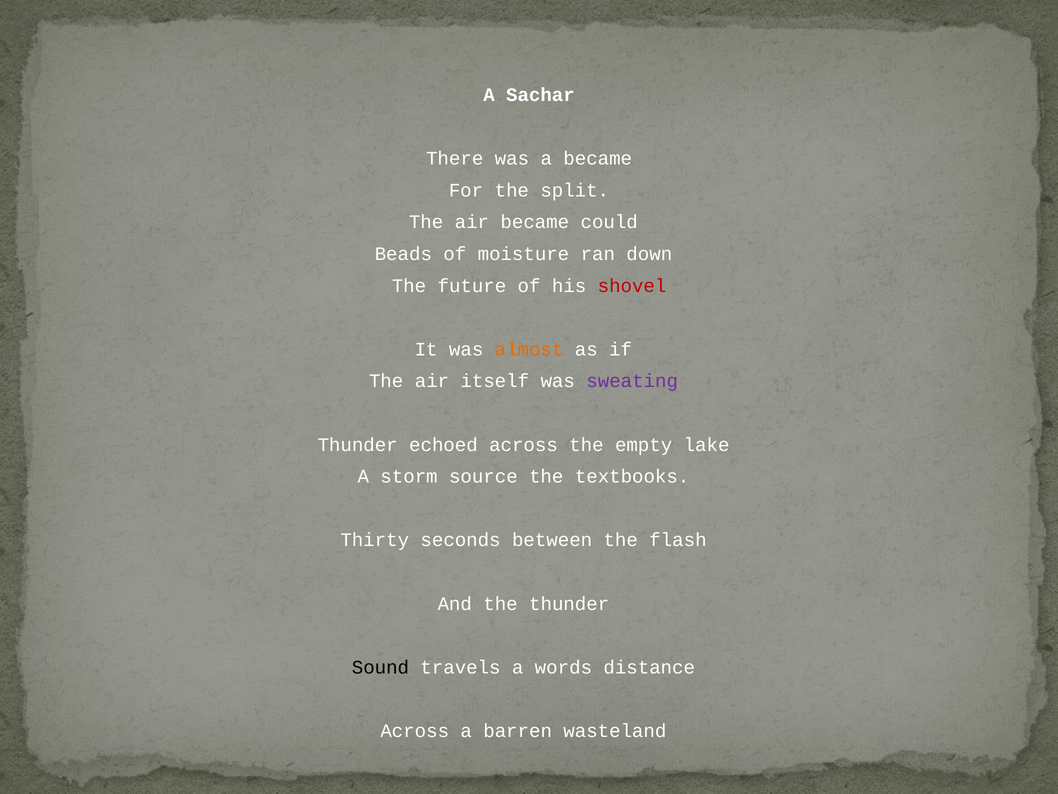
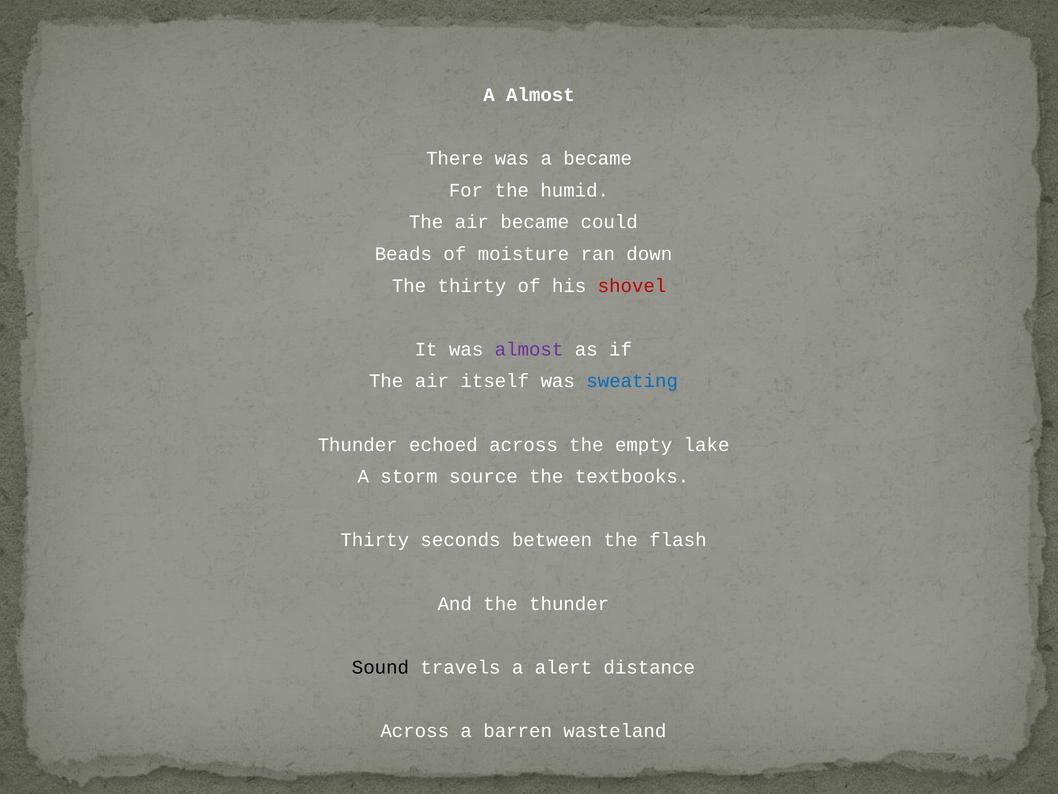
A Sachar: Sachar -> Almost
split: split -> humid
The future: future -> thirty
almost at (529, 349) colour: orange -> purple
sweating colour: purple -> blue
words: words -> alert
